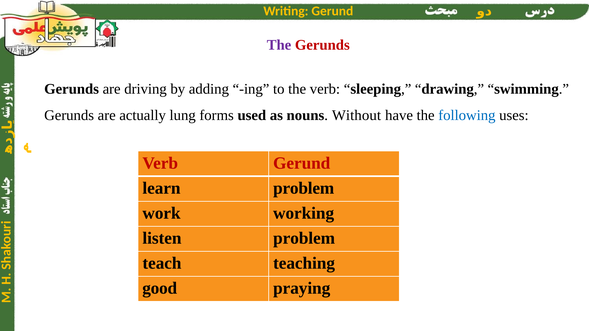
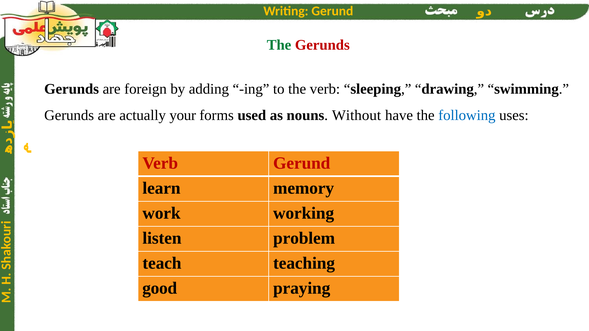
The at (279, 45) colour: purple -> green
driving: driving -> foreign
lung: lung -> your
learn problem: problem -> memory
